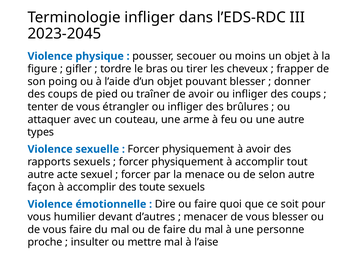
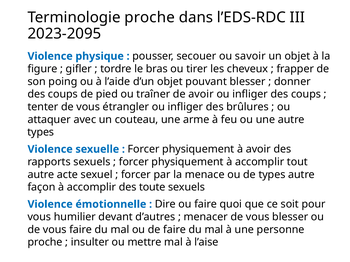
Terminologie infliger: infliger -> proche
2023-2045: 2023-2045 -> 2023-2095
moins: moins -> savoir
de selon: selon -> types
